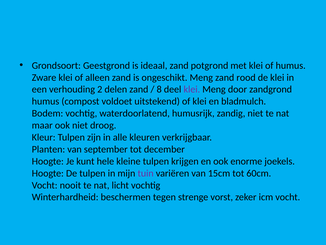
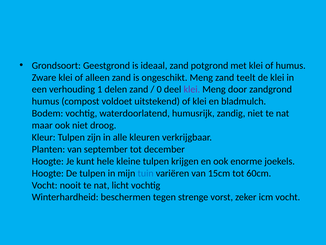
rood: rood -> teelt
2: 2 -> 1
8: 8 -> 0
tuin colour: purple -> blue
